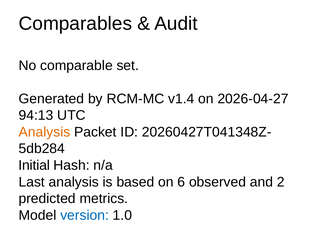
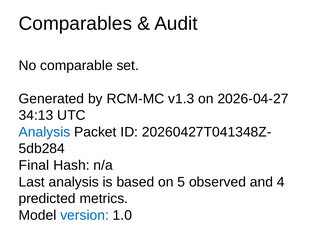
v1.4: v1.4 -> v1.3
94:13: 94:13 -> 34:13
Analysis at (44, 132) colour: orange -> blue
Initial: Initial -> Final
6: 6 -> 5
2: 2 -> 4
